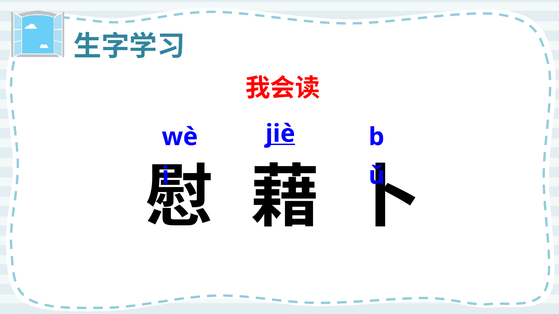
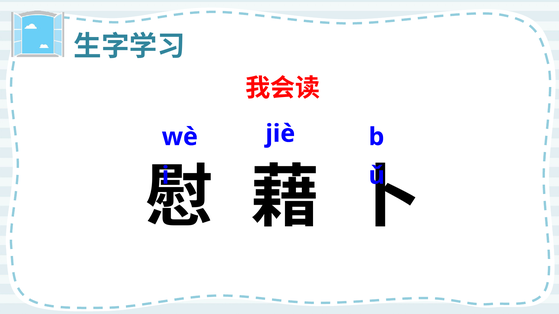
jiè underline: present -> none
